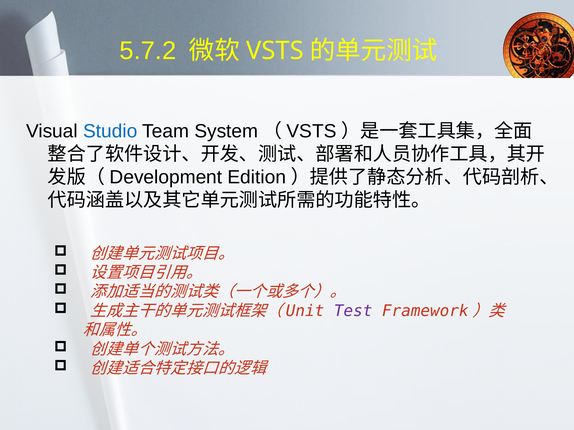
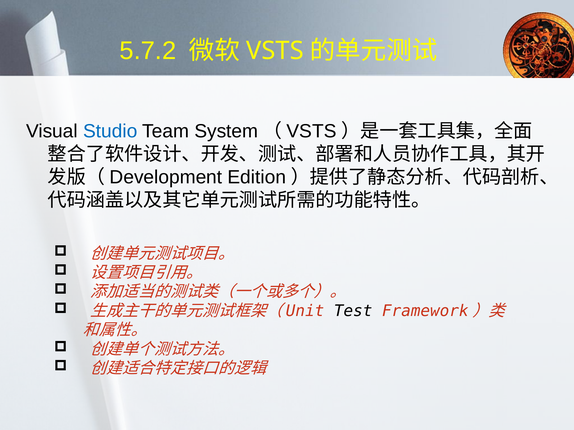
Test colour: purple -> black
